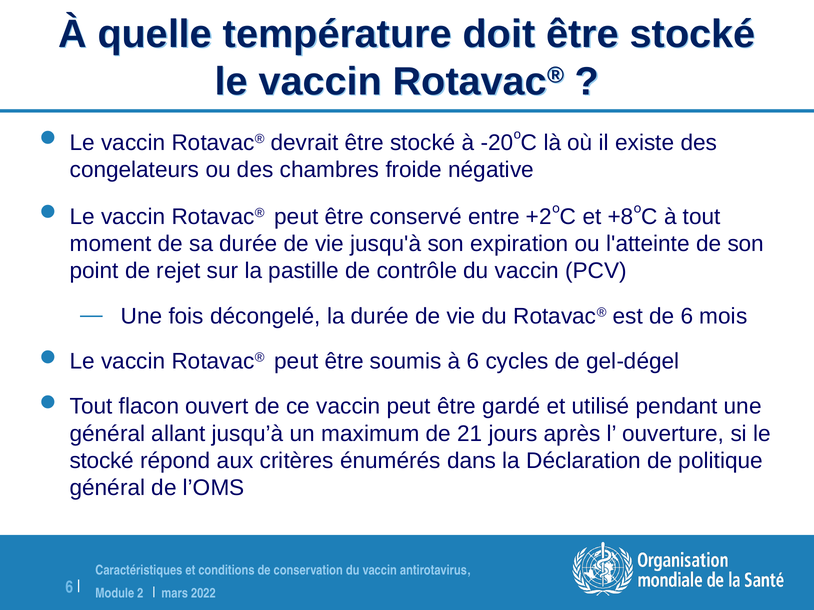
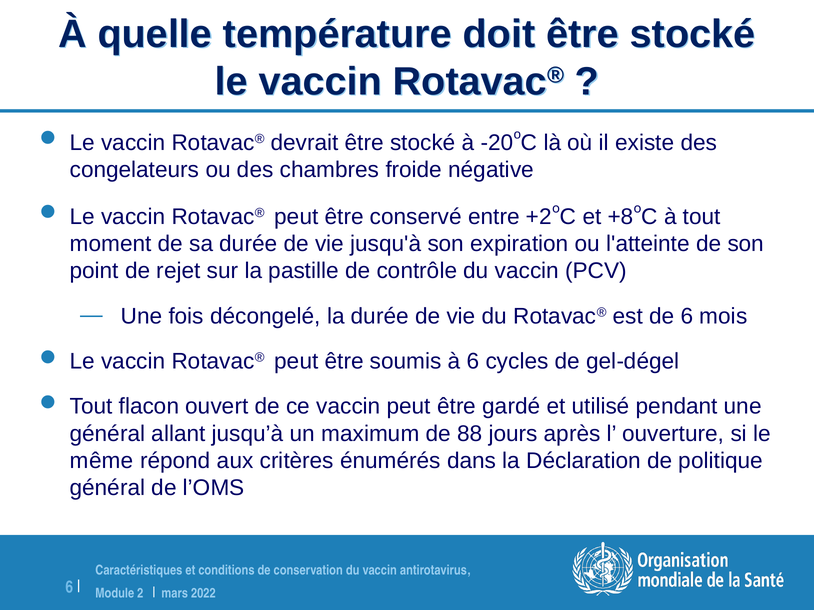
21: 21 -> 88
stocké at (102, 461): stocké -> même
